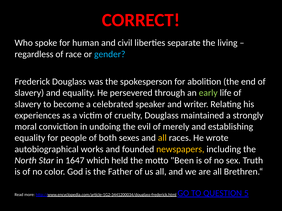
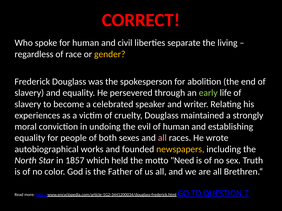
gender colour: light blue -> yellow
of merely: merely -> human
all at (162, 138) colour: yellow -> pink
1647: 1647 -> 1857
Been: Been -> Need
5: 5 -> 7
